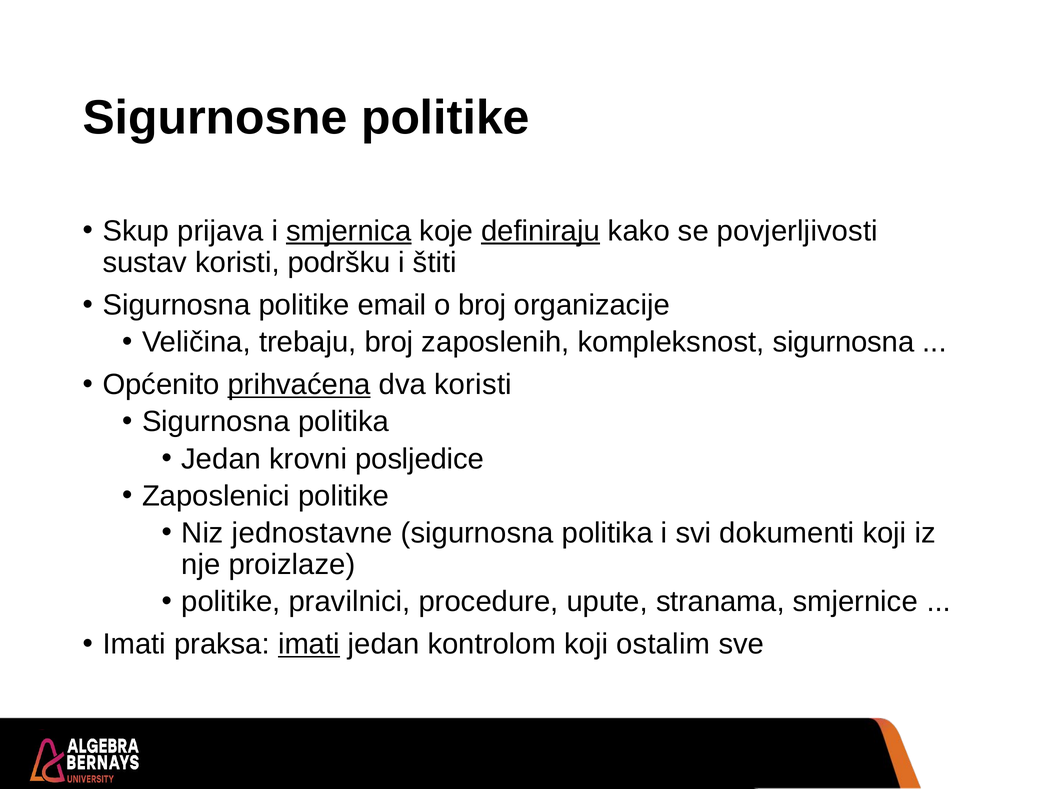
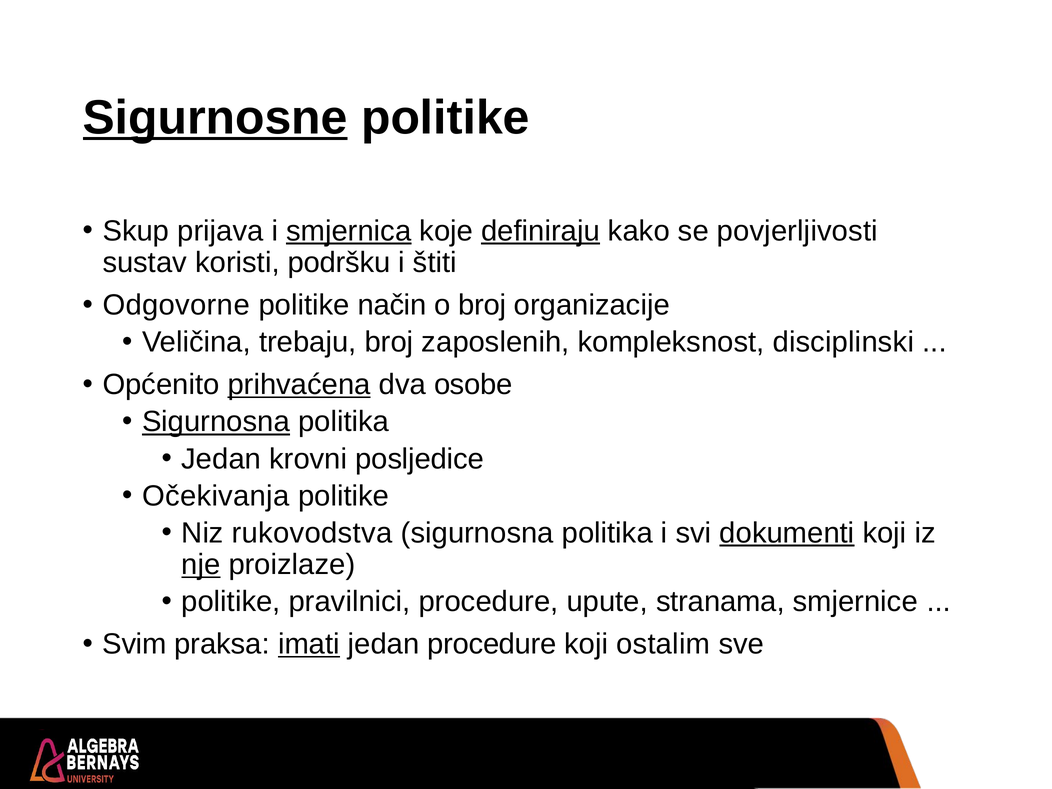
Sigurnosne underline: none -> present
Sigurnosna at (176, 305): Sigurnosna -> Odgovorne
email: email -> način
kompleksnost sigurnosna: sigurnosna -> disciplinski
dva koristi: koristi -> osobe
Sigurnosna at (216, 422) underline: none -> present
Zaposlenici: Zaposlenici -> Očekivanja
jednostavne: jednostavne -> rukovodstva
dokumenti underline: none -> present
nje underline: none -> present
Imati at (134, 644): Imati -> Svim
jedan kontrolom: kontrolom -> procedure
